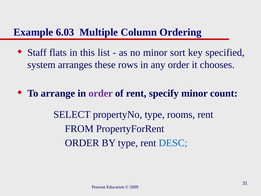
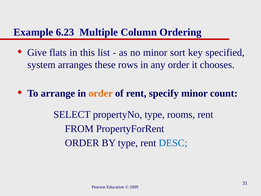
6.03: 6.03 -> 6.23
Staff: Staff -> Give
order at (101, 93) colour: purple -> orange
